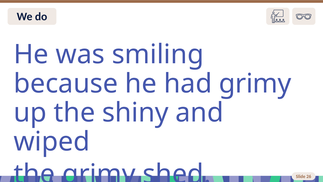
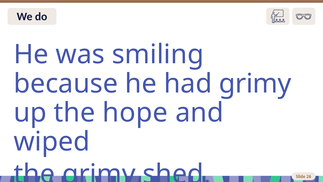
shiny: shiny -> hope
